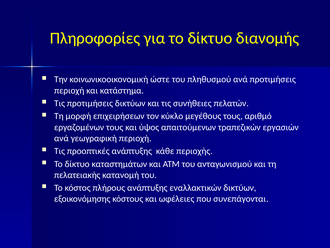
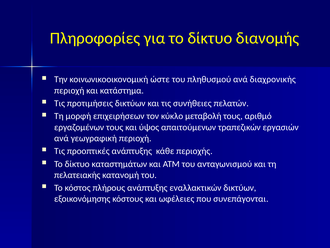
ανά προτιμήσεις: προτιμήσεις -> διαχρονικής
μεγέθους: μεγέθους -> μεταβολή
